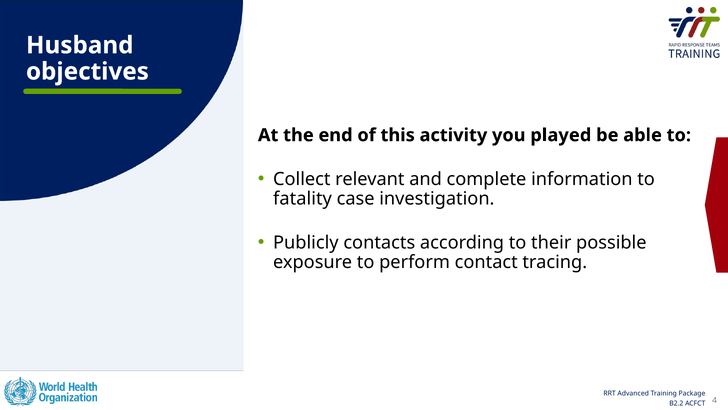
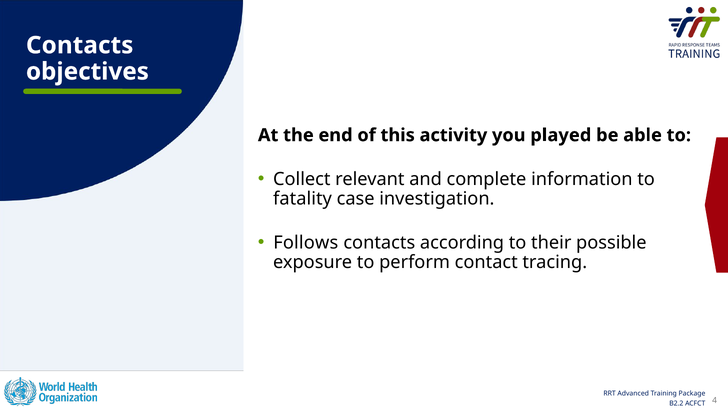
Husband at (80, 45): Husband -> Contacts
Publicly: Publicly -> Follows
